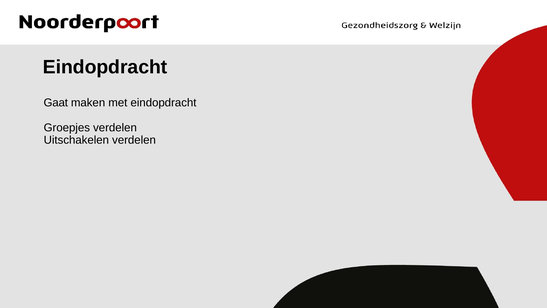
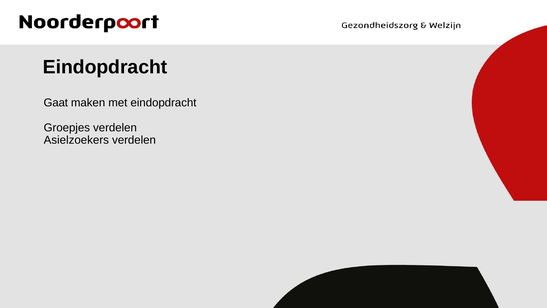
Uitschakelen: Uitschakelen -> Asielzoekers
